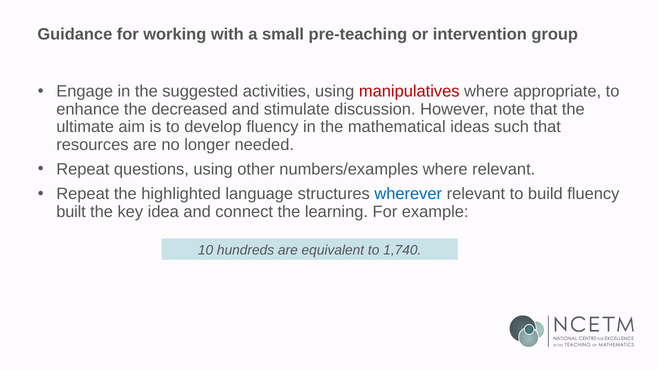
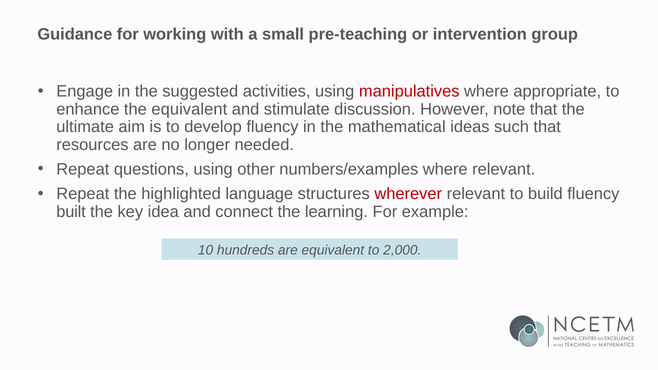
the decreased: decreased -> equivalent
wherever colour: blue -> red
1,740: 1,740 -> 2,000
